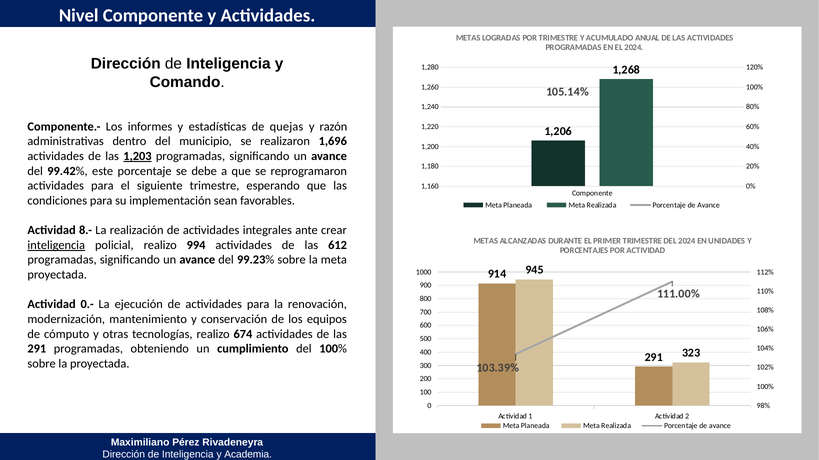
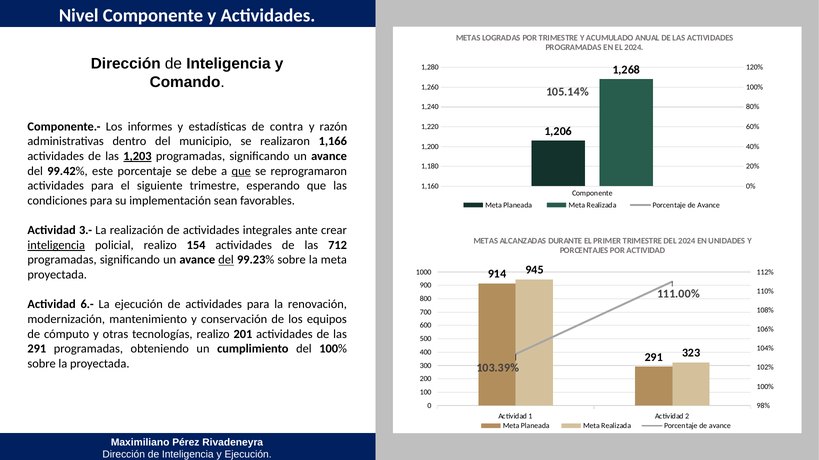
quejas: quejas -> contra
1,696: 1,696 -> 1,166
que at (241, 171) underline: none -> present
8.-: 8.- -> 3.-
994: 994 -> 154
612: 612 -> 712
del at (226, 260) underline: none -> present
0.-: 0.- -> 6.-
674: 674 -> 201
y Academia: Academia -> Ejecución
